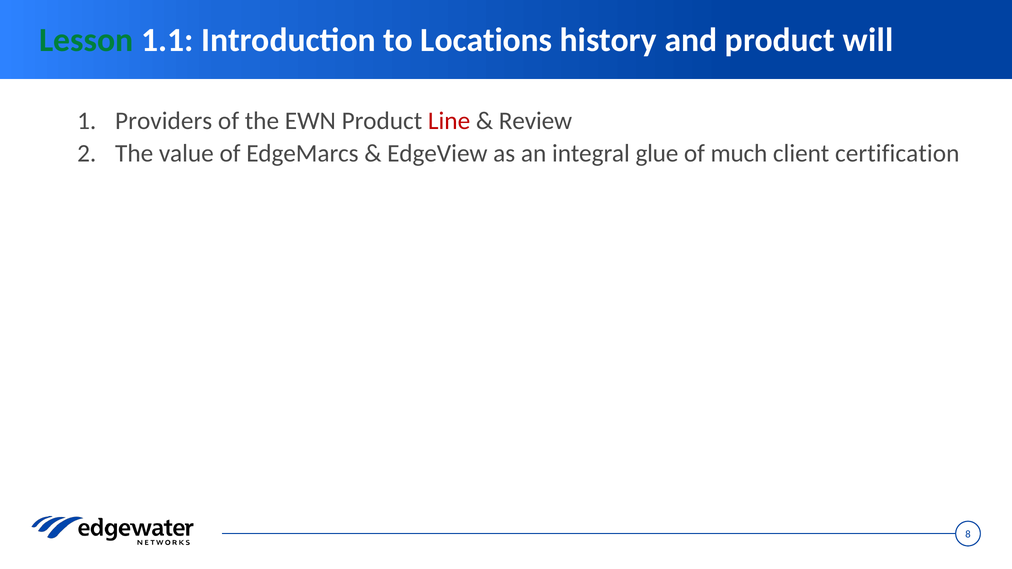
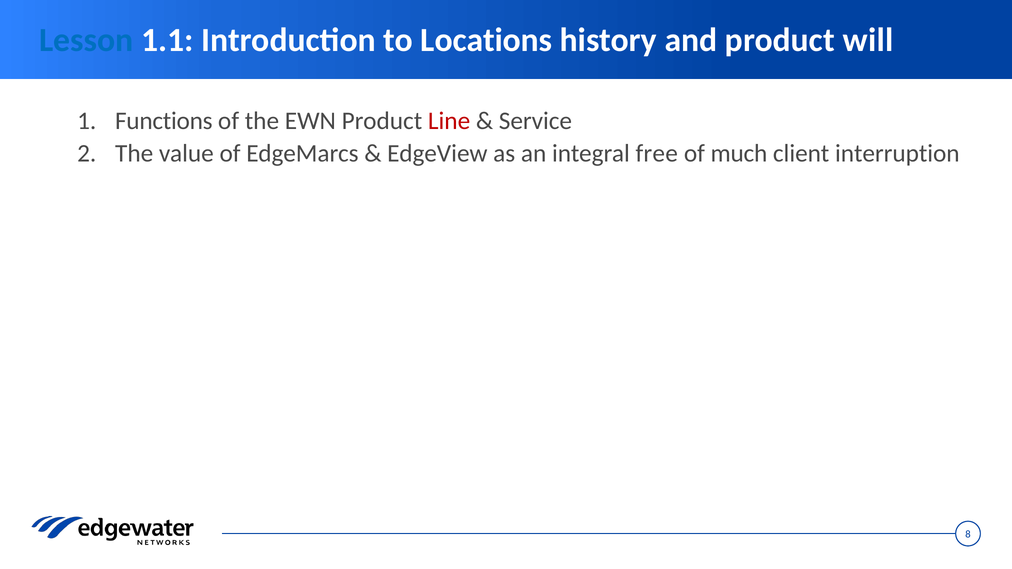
Lesson colour: green -> blue
Providers: Providers -> Functions
Review: Review -> Service
glue: glue -> free
certification: certification -> interruption
